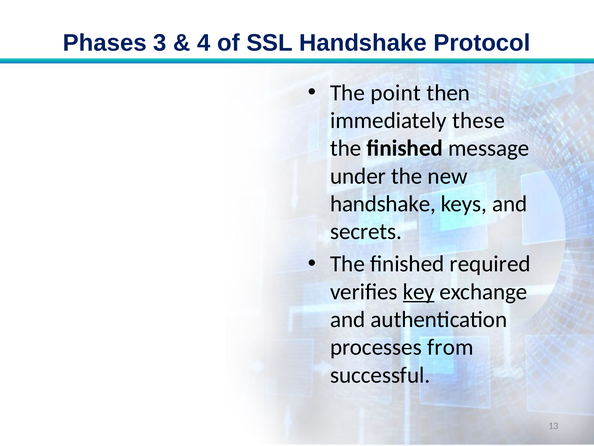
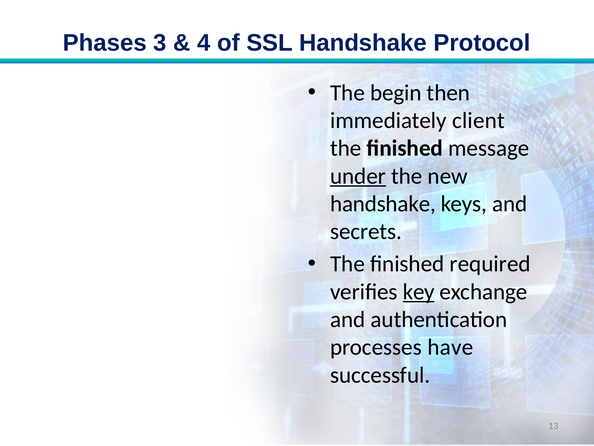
point: point -> begin
these: these -> client
under underline: none -> present
from: from -> have
